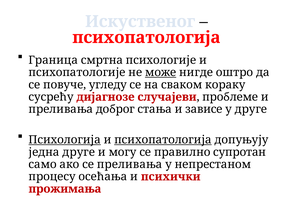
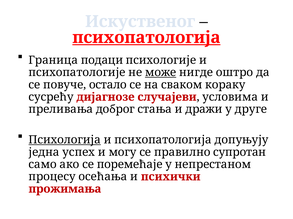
психопатологија at (146, 38) underline: none -> present
смртна: смртна -> подаци
угледу: угледу -> остало
проблеме: проблеме -> условима
зависе: зависе -> дражи
психопатологија at (163, 140) underline: present -> none
једна друге: друге -> успех
се преливања: преливања -> поремећаје
